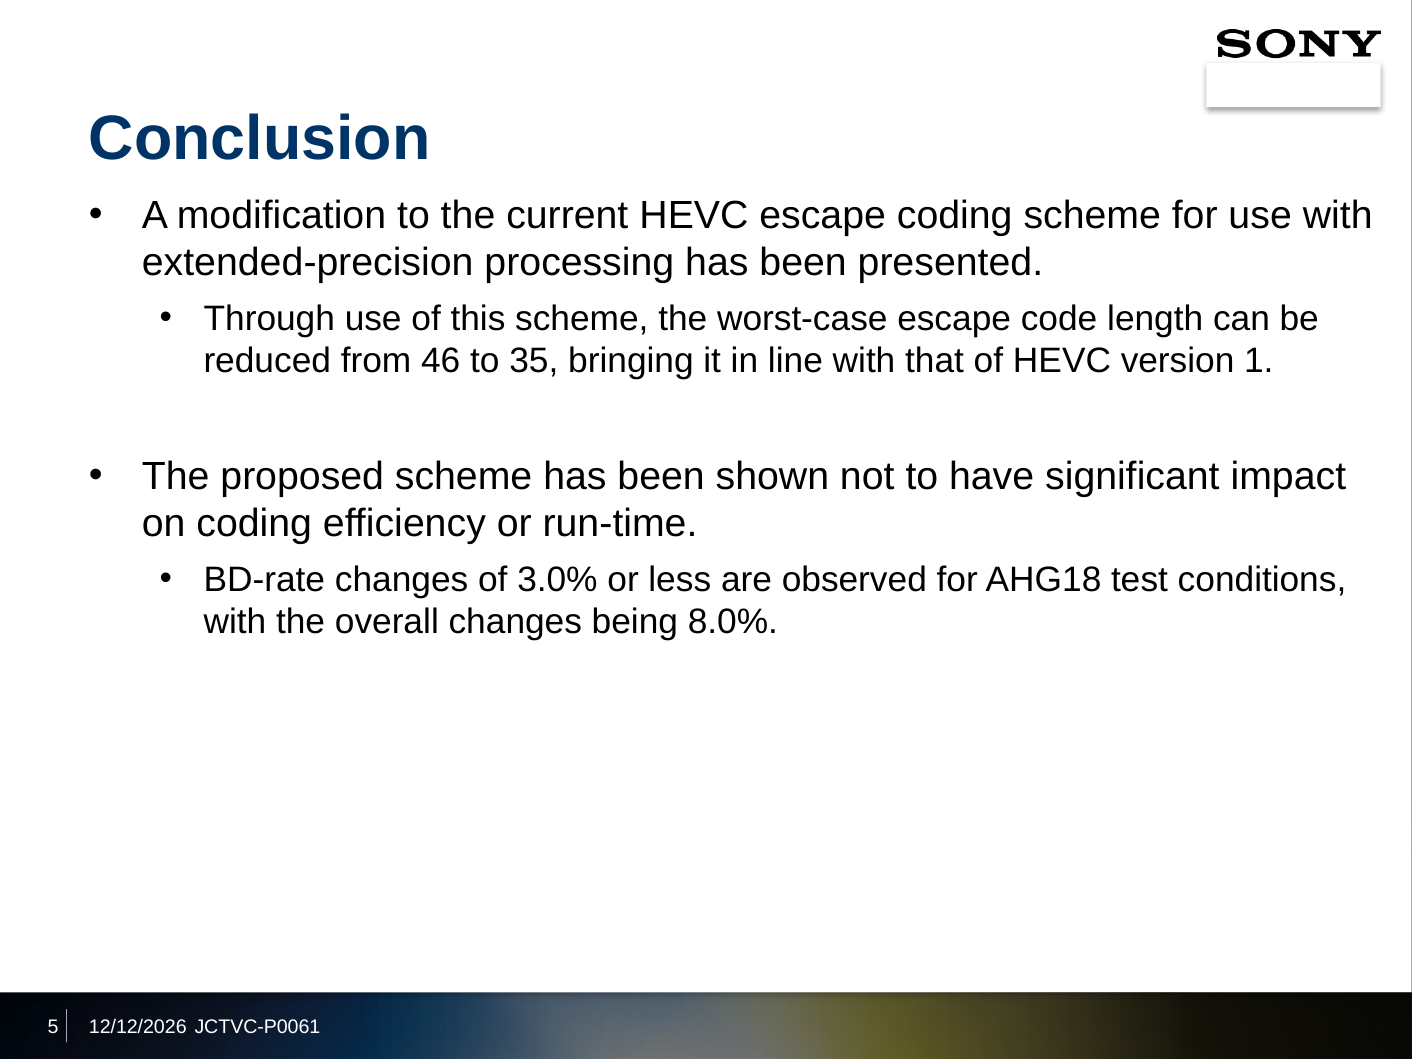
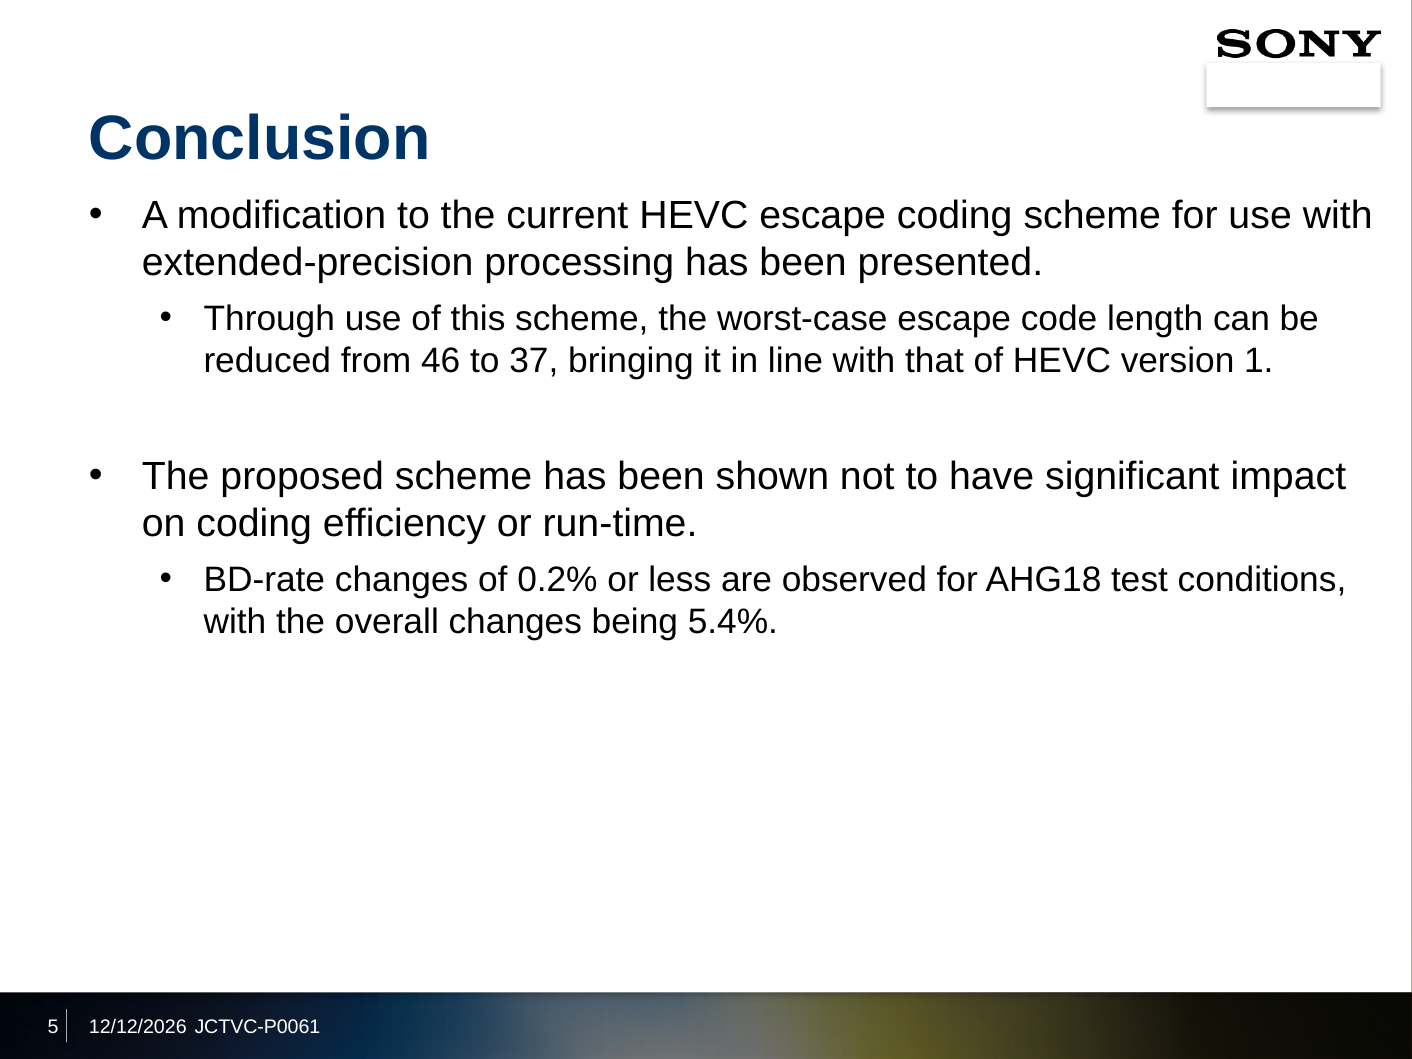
35: 35 -> 37
3.0%: 3.0% -> 0.2%
8.0%: 8.0% -> 5.4%
